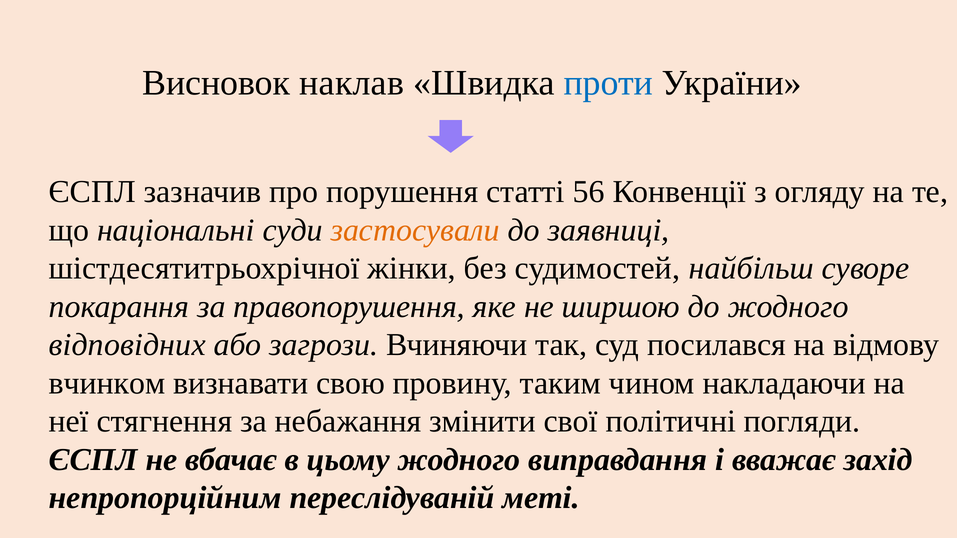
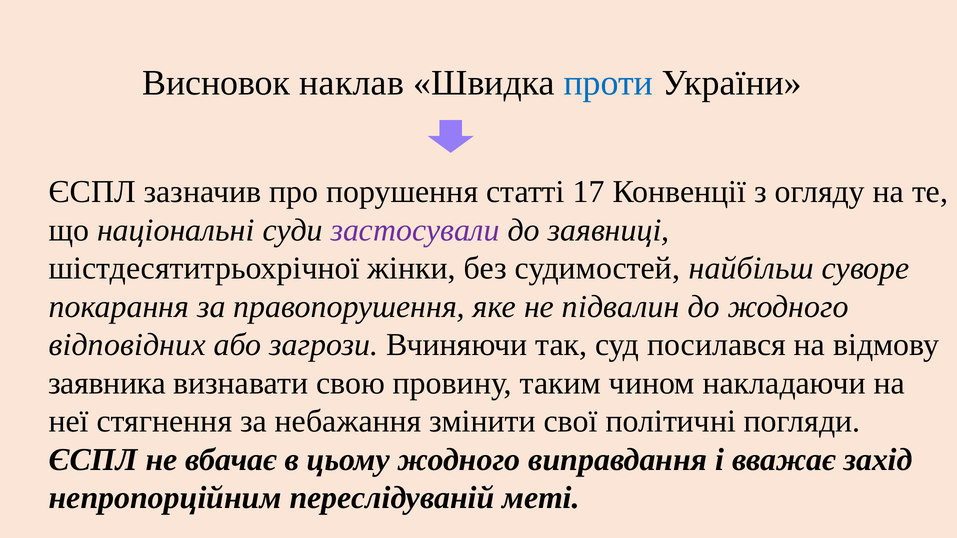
56: 56 -> 17
застосували colour: orange -> purple
ширшою: ширшою -> підвалин
вчинком: вчинком -> заявника
